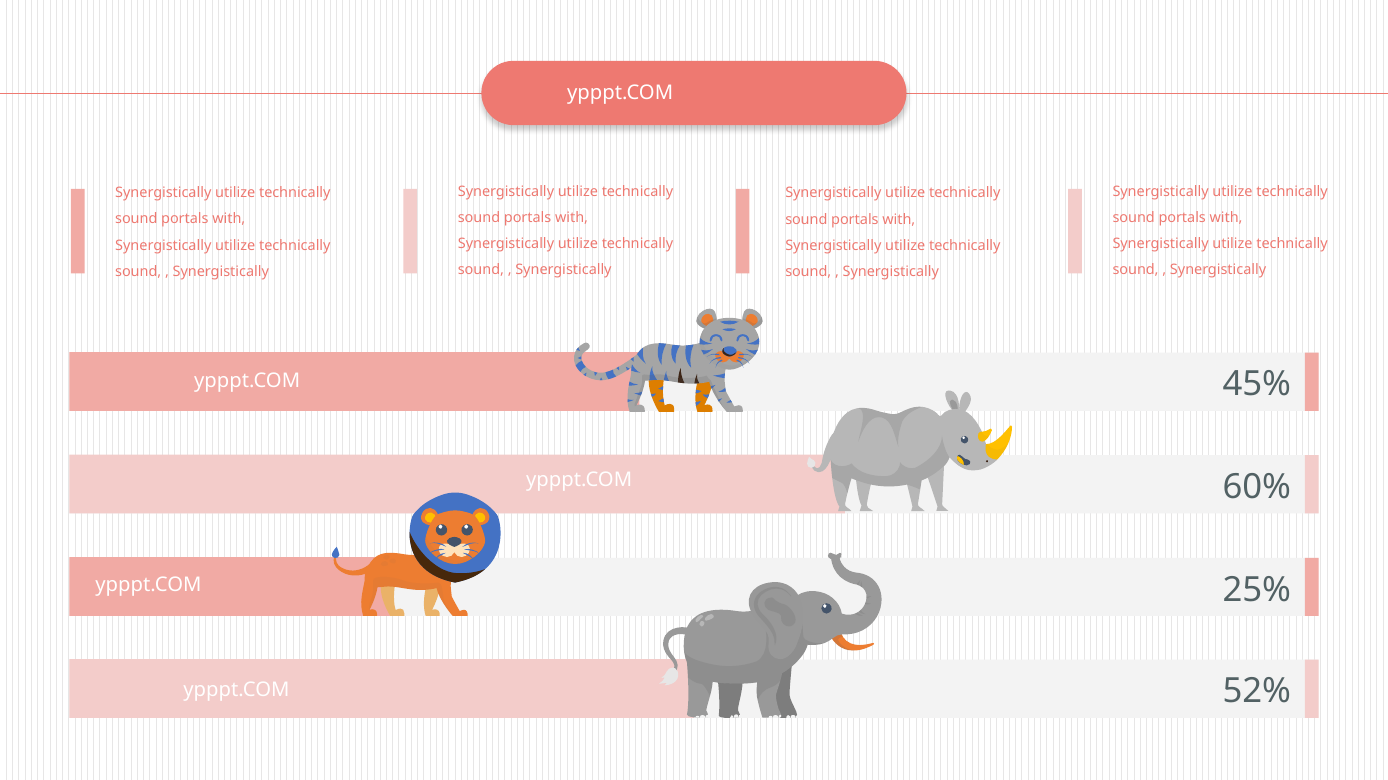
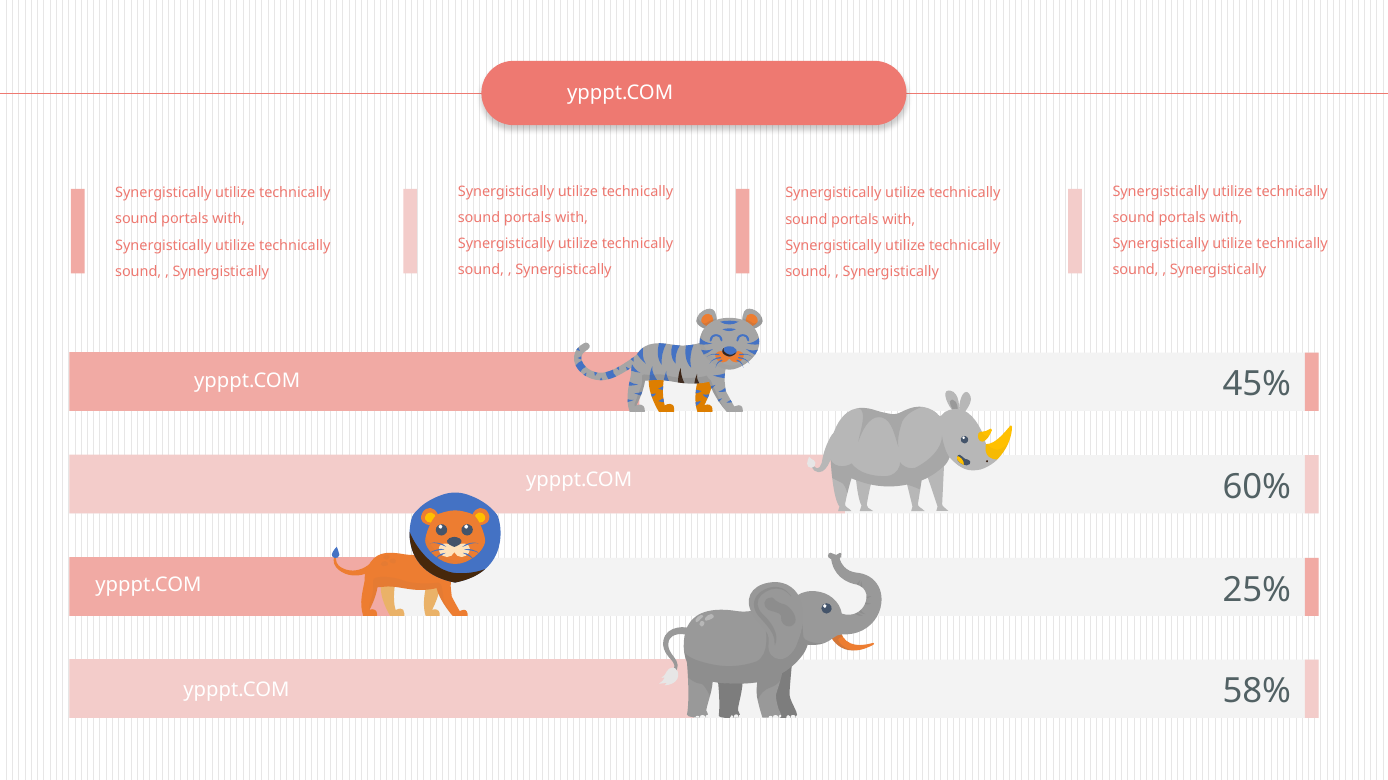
52%: 52% -> 58%
